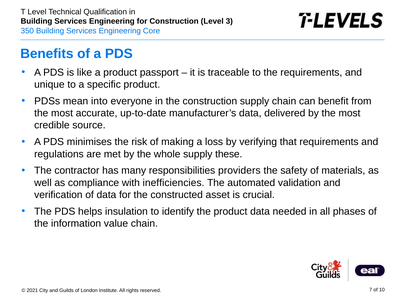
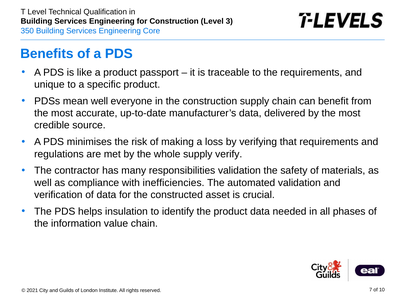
mean into: into -> well
these: these -> verify
responsibilities providers: providers -> validation
